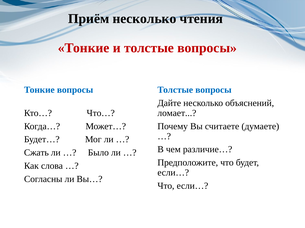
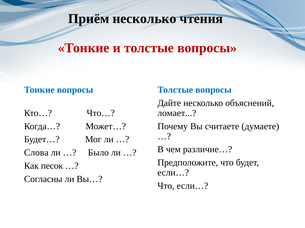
Сжать: Сжать -> Слова
слова: слова -> песок
